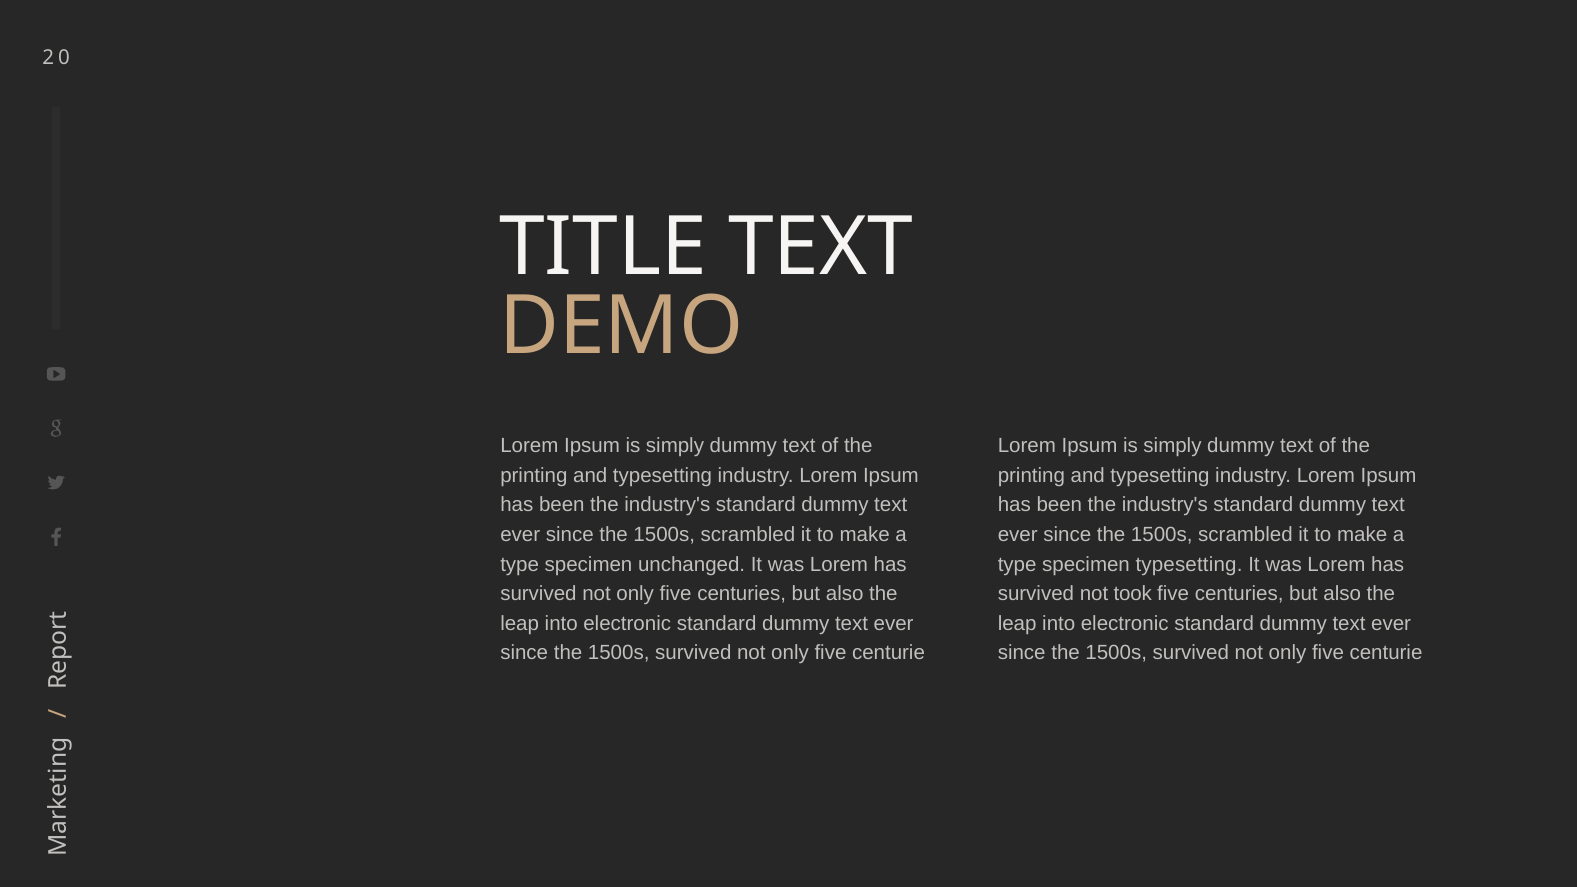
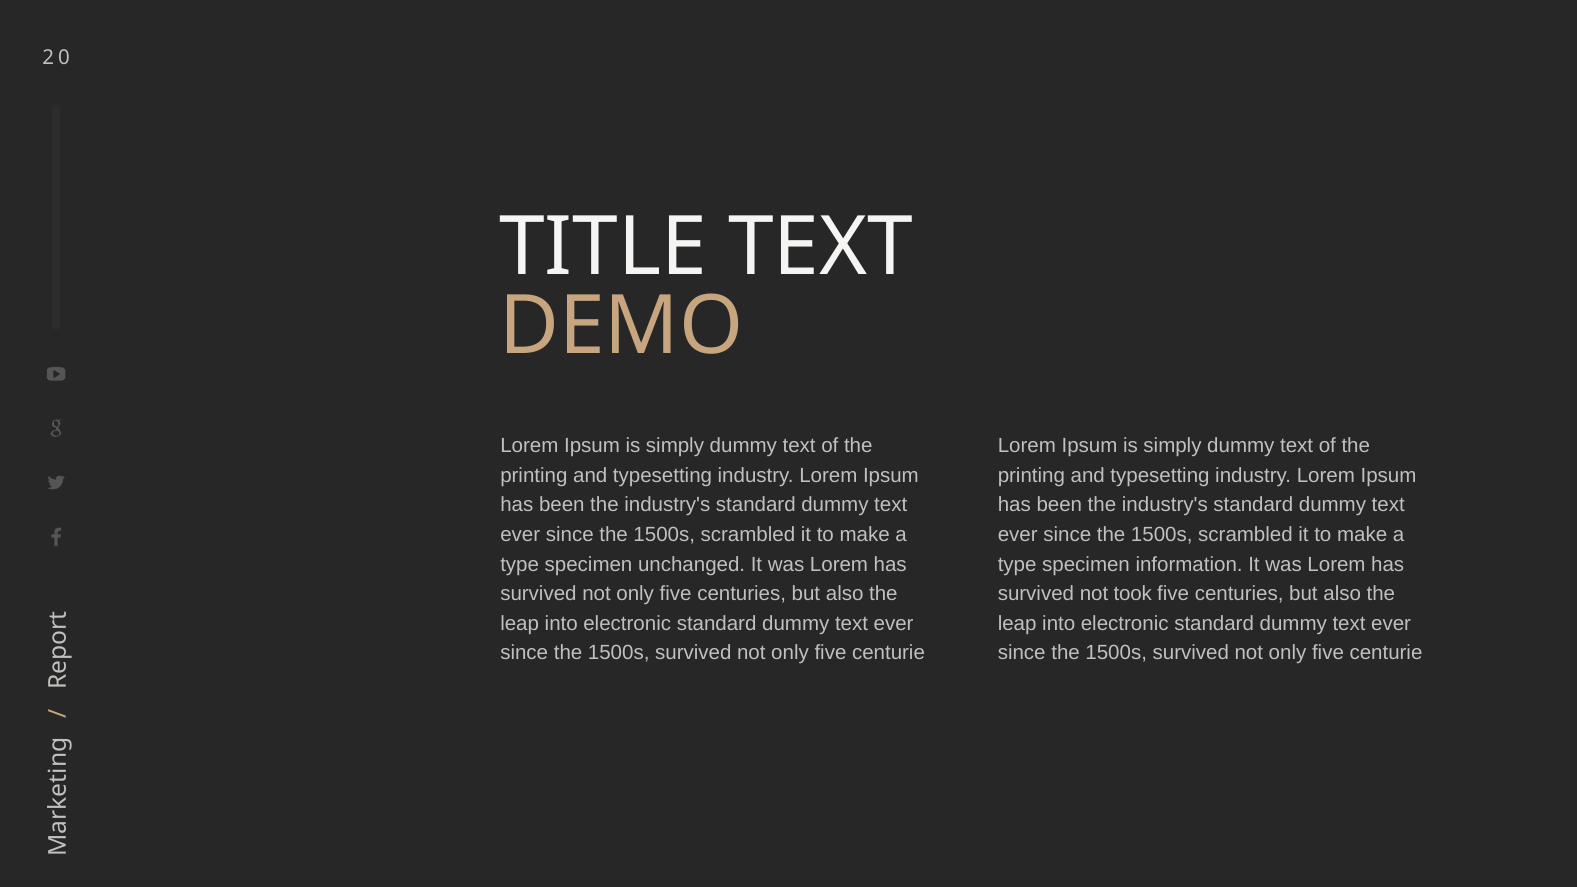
specimen typesetting: typesetting -> information
